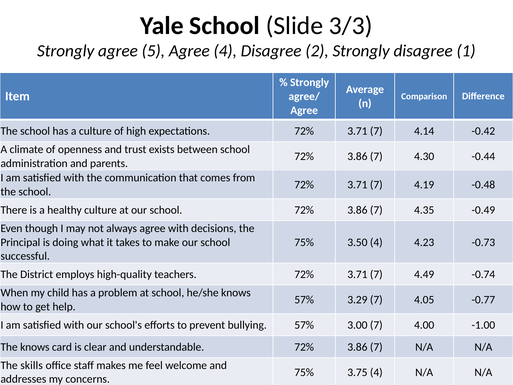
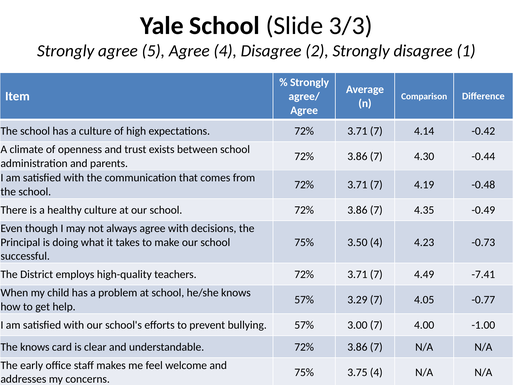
-0.74: -0.74 -> -7.41
skills: skills -> early
